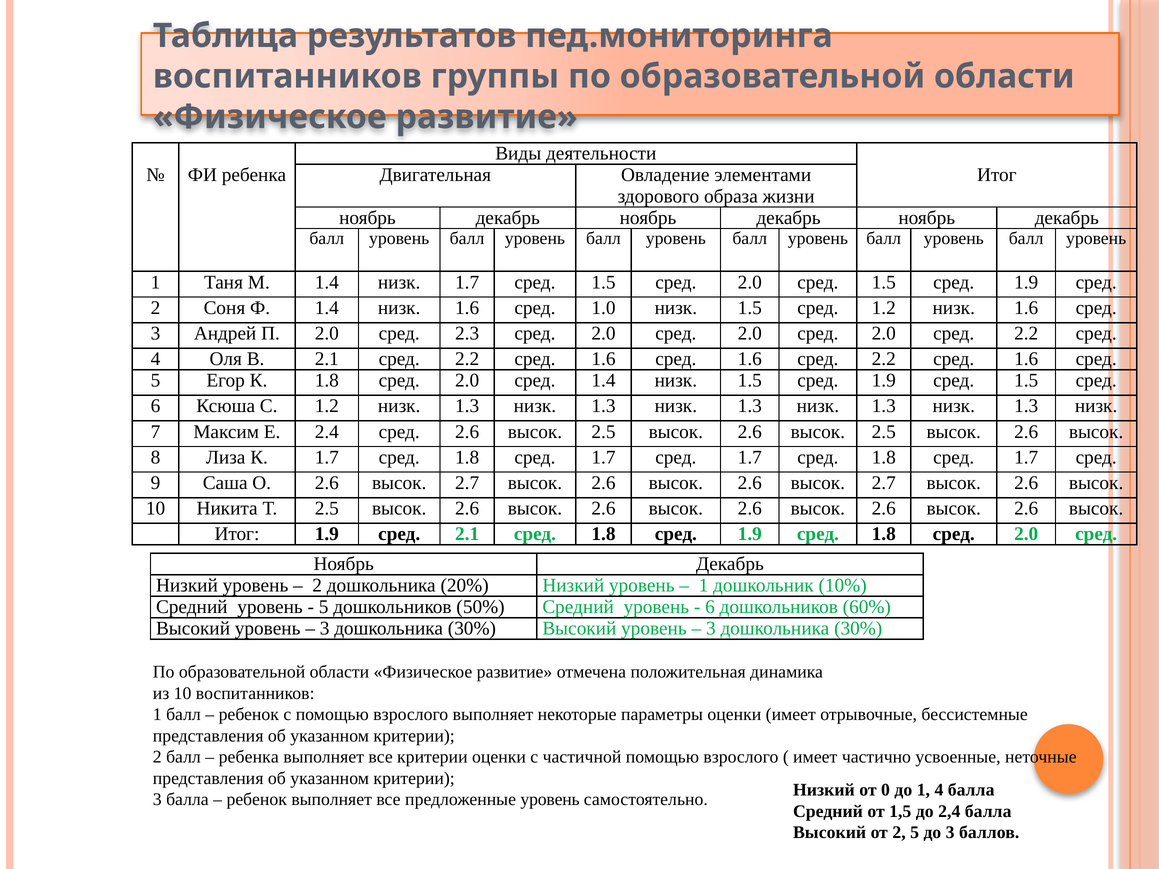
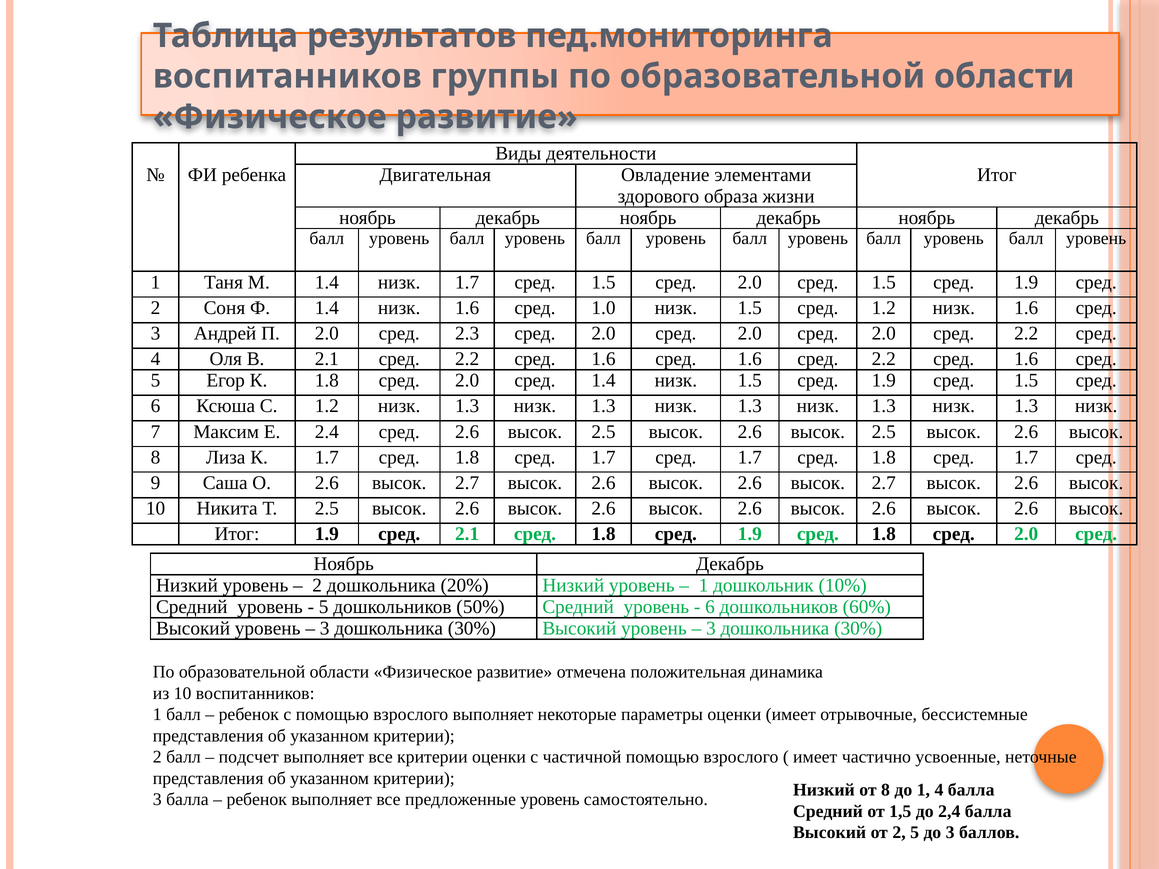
ребенка at (249, 757): ребенка -> подсчет
от 0: 0 -> 8
